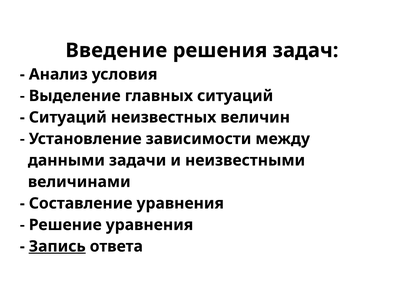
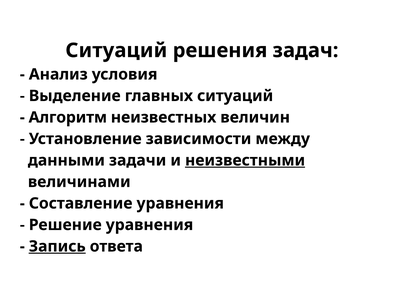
Введение at (116, 50): Введение -> Ситуаций
Ситуаций at (68, 117): Ситуаций -> Алгоритм
неизвестными underline: none -> present
